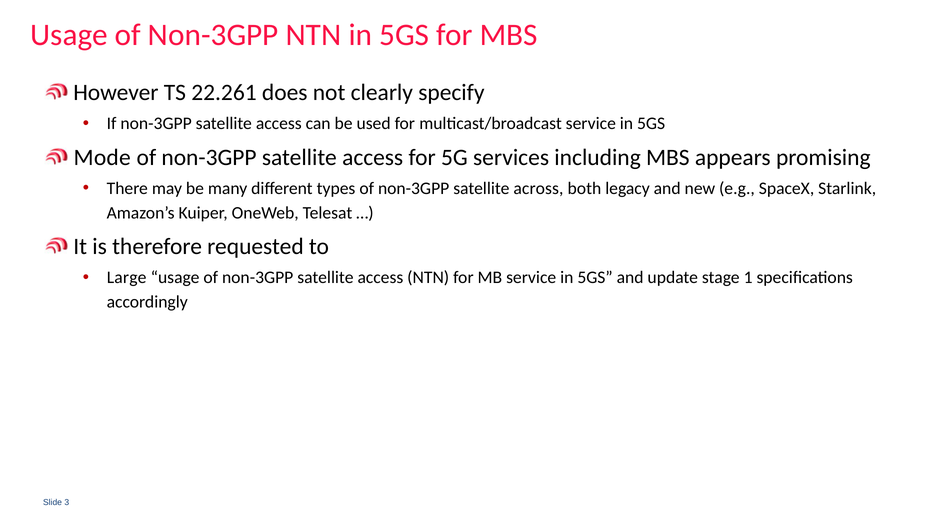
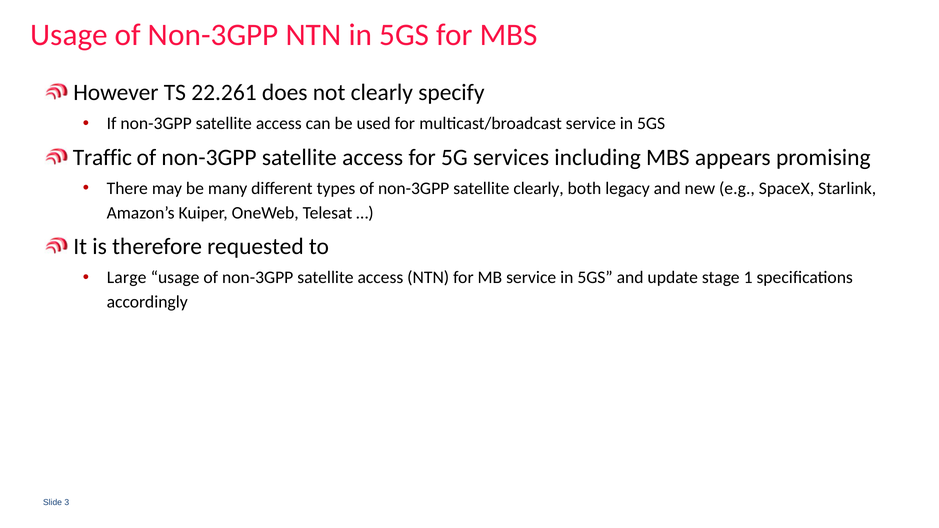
Mode: Mode -> Traffic
satellite across: across -> clearly
